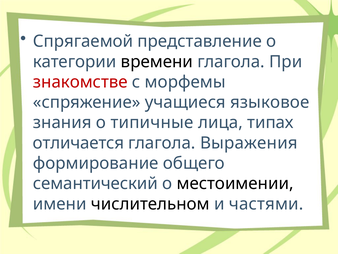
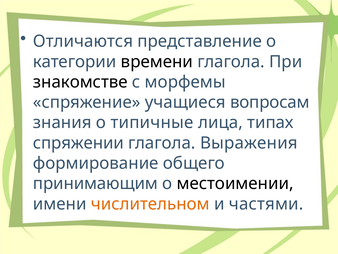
Спрягаемой: Спрягаемой -> Отличаются
знакомстве colour: red -> black
языковое: языковое -> вопросам
отличается: отличается -> спряжении
семантический: семантический -> принимающим
числительном colour: black -> orange
